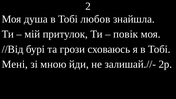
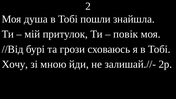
любов: любов -> пошли
Мені: Мені -> Хочу
